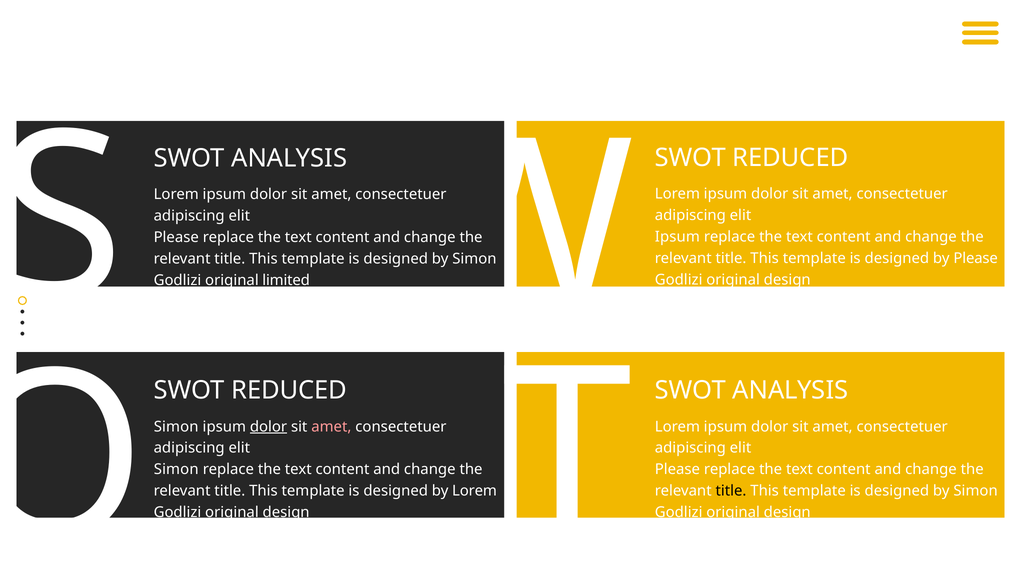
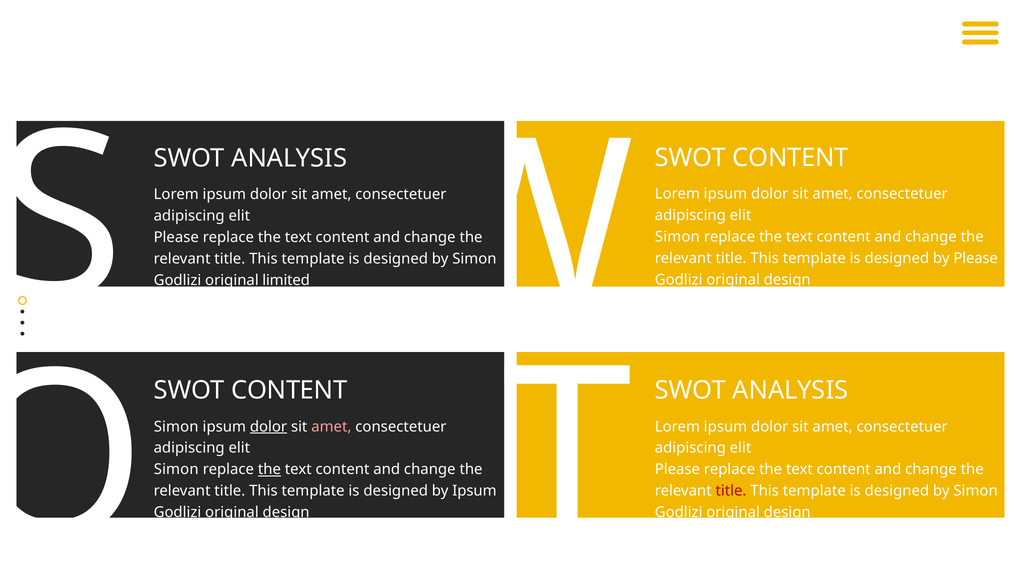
REDUCED at (790, 158): REDUCED -> CONTENT
Ipsum at (677, 237): Ipsum -> Simon
REDUCED at (289, 390): REDUCED -> CONTENT
the at (269, 469) underline: none -> present
by Lorem: Lorem -> Ipsum
title at (731, 491) colour: black -> red
